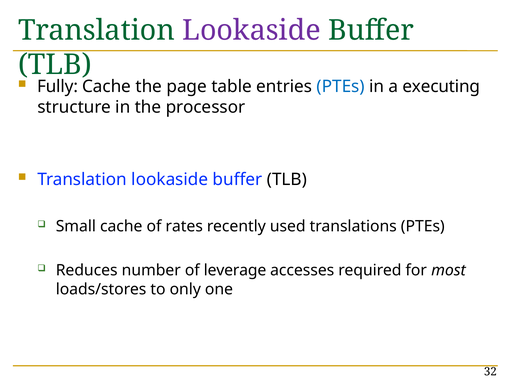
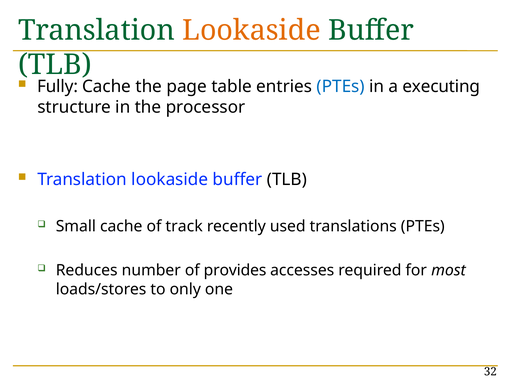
Lookaside at (251, 30) colour: purple -> orange
rates: rates -> track
leverage: leverage -> provides
